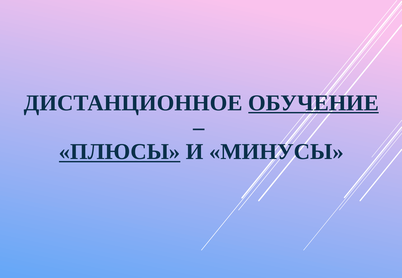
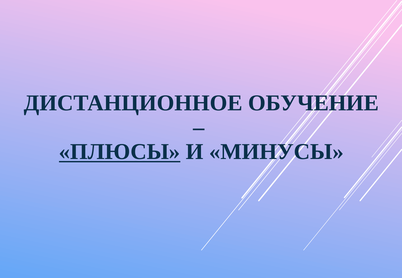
ОБУЧЕНИЕ underline: present -> none
